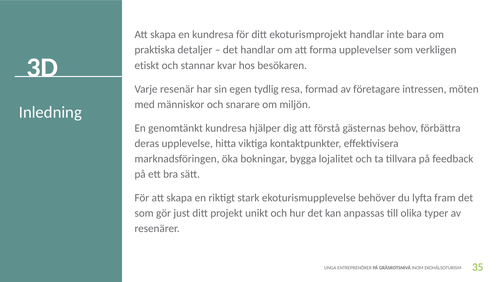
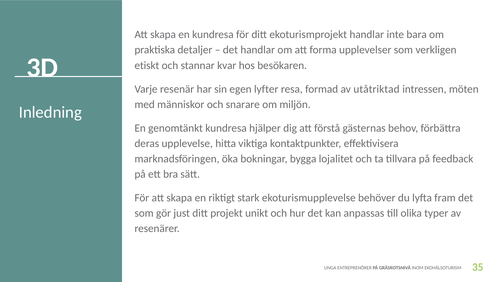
tydlig: tydlig -> lyfter
företagare: företagare -> utåtriktad
